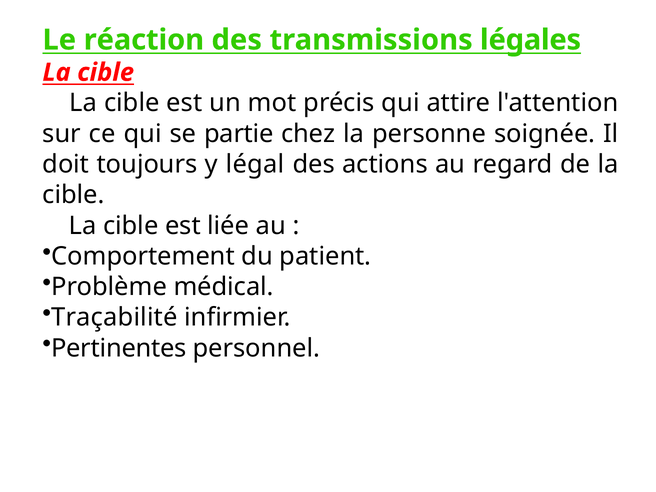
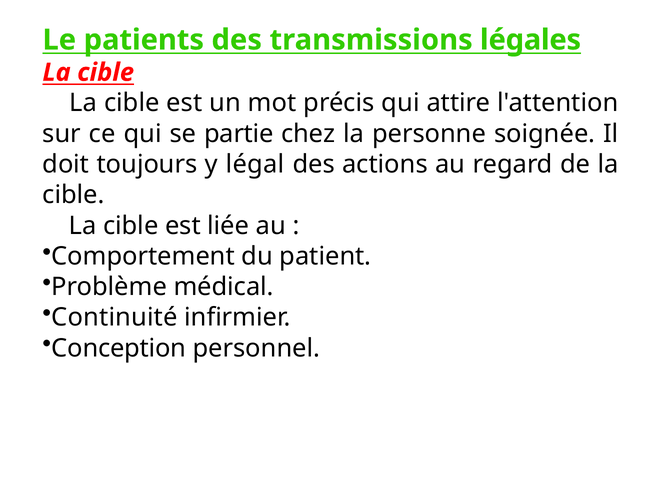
réaction: réaction -> patients
Traçabilité: Traçabilité -> Continuité
Pertinentes: Pertinentes -> Conception
